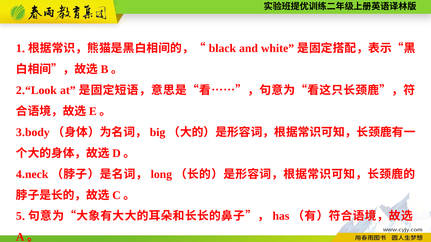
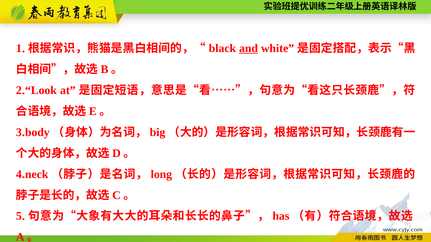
and underline: none -> present
